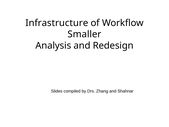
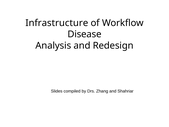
Smaller: Smaller -> Disease
